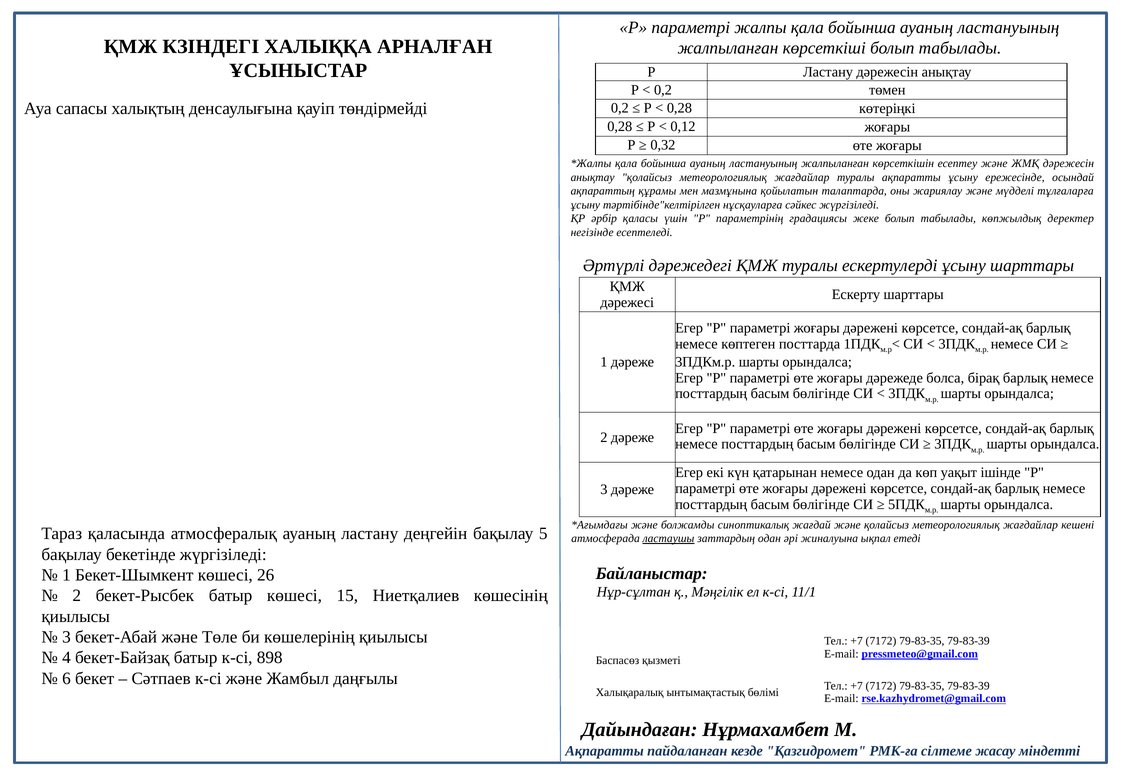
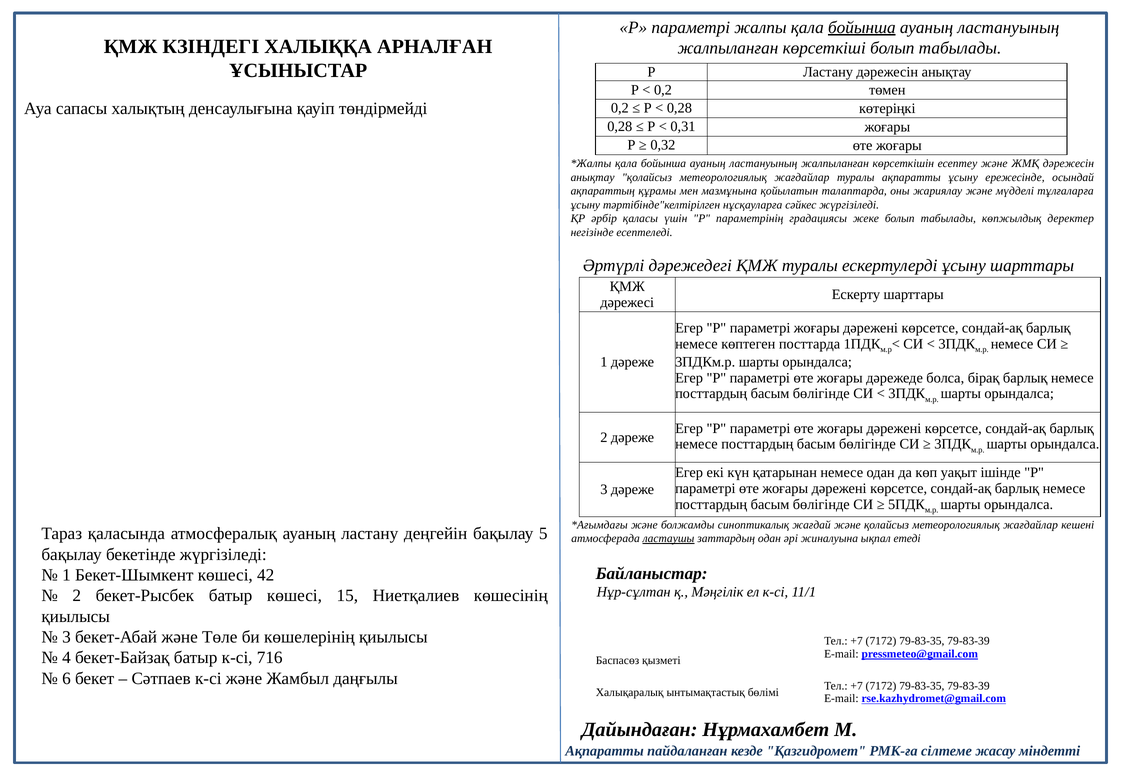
бойынша at (862, 27) underline: none -> present
0,12: 0,12 -> 0,31
26: 26 -> 42
898: 898 -> 716
